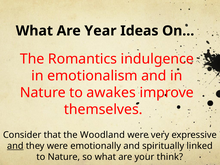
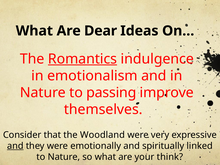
Year: Year -> Dear
Romantics underline: none -> present
awakes: awakes -> passing
